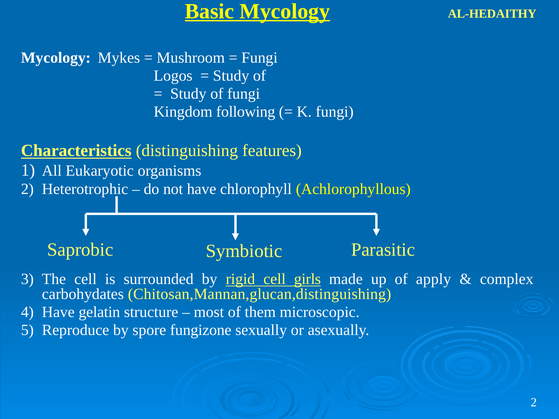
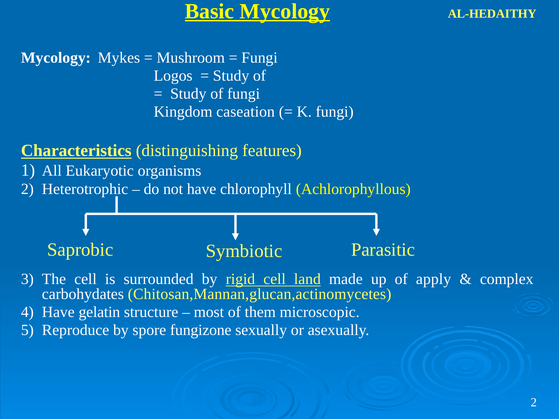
following: following -> caseation
girls: girls -> land
Chitosan,Mannan,glucan,distinguishing: Chitosan,Mannan,glucan,distinguishing -> Chitosan,Mannan,glucan,actinomycetes
